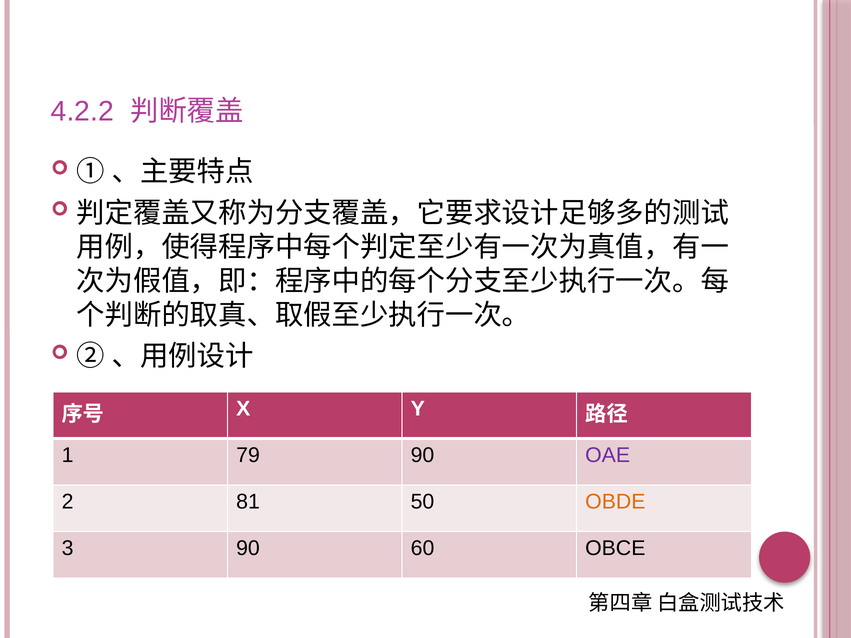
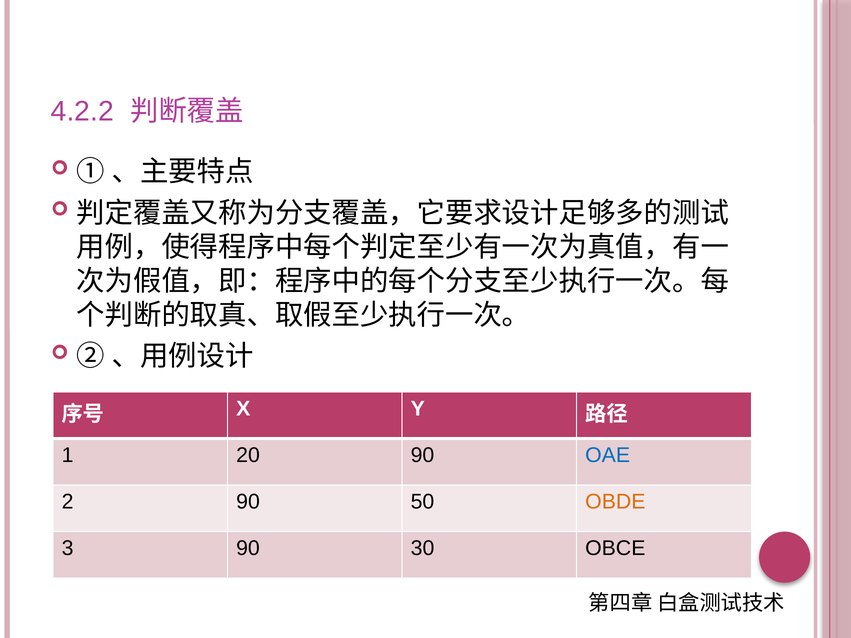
79: 79 -> 20
OAE colour: purple -> blue
2 81: 81 -> 90
60: 60 -> 30
